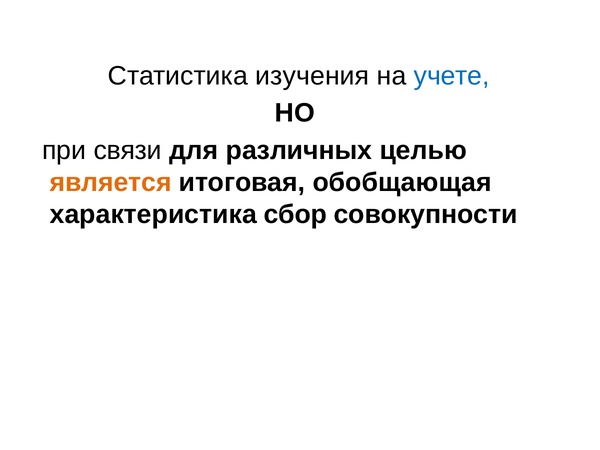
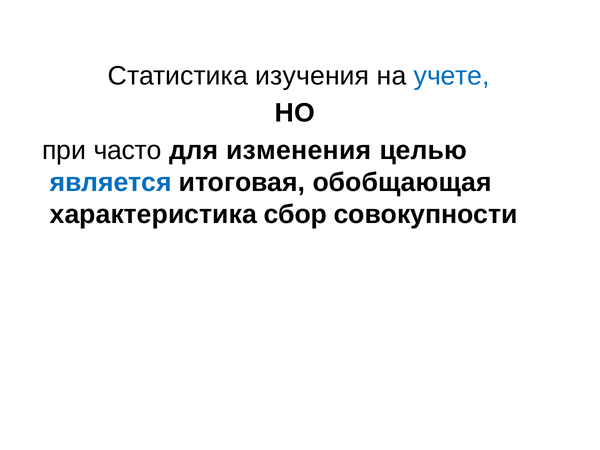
связи: связи -> часто
различных: различных -> изменения
является colour: orange -> blue
